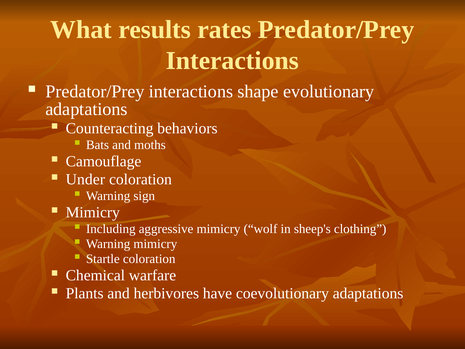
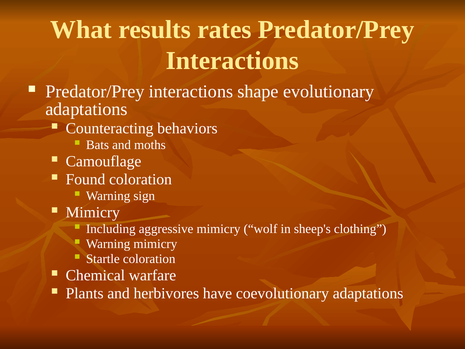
Under: Under -> Found
